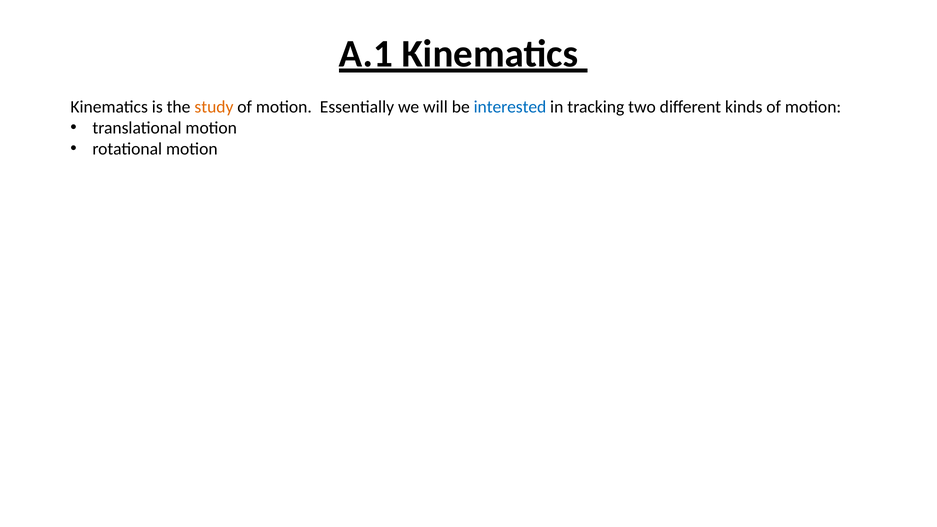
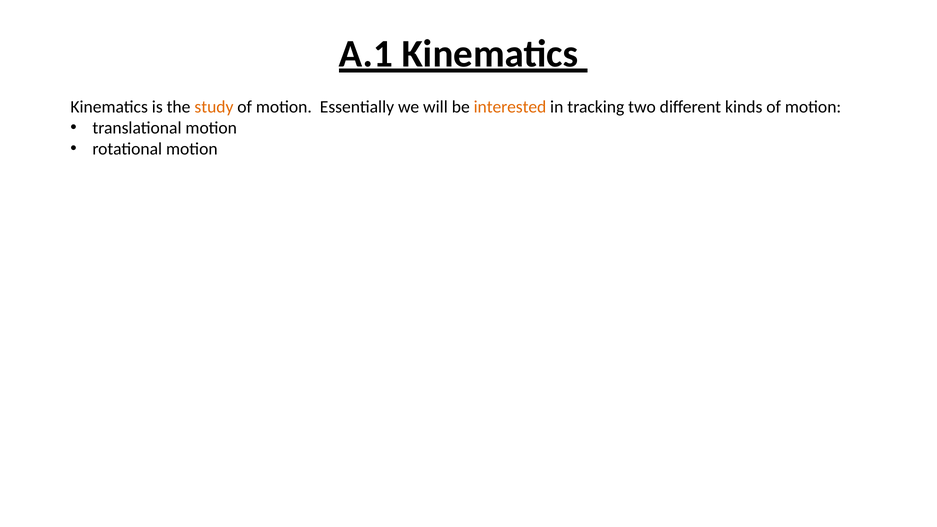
interested colour: blue -> orange
